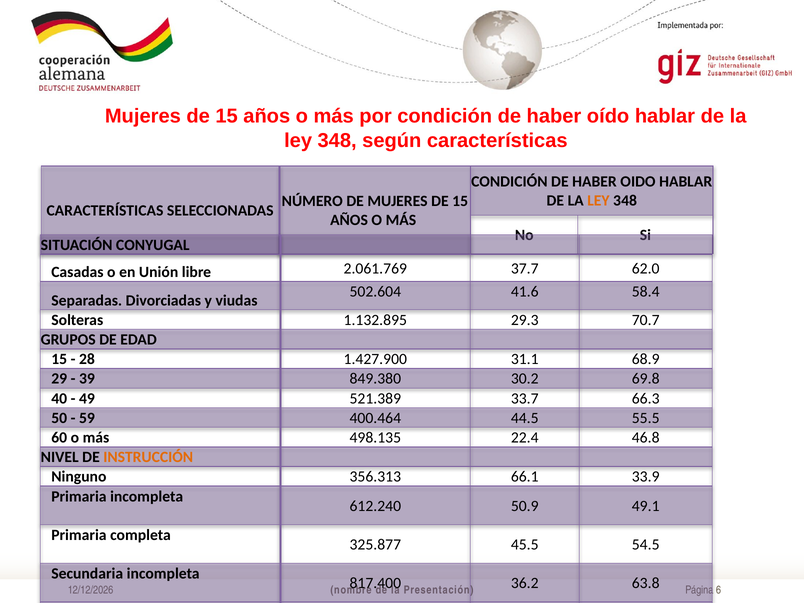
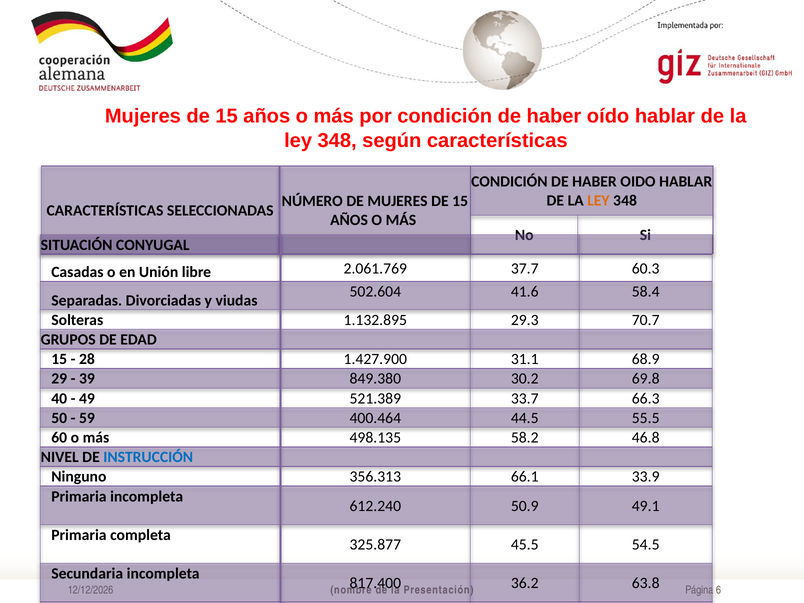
62.0: 62.0 -> 60.3
22.4: 22.4 -> 58.2
INSTRUCCIÓN colour: orange -> blue
